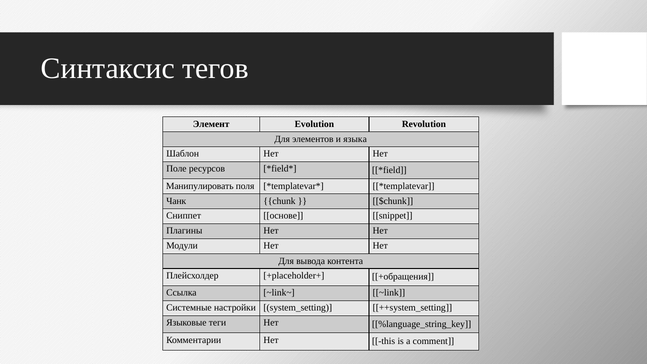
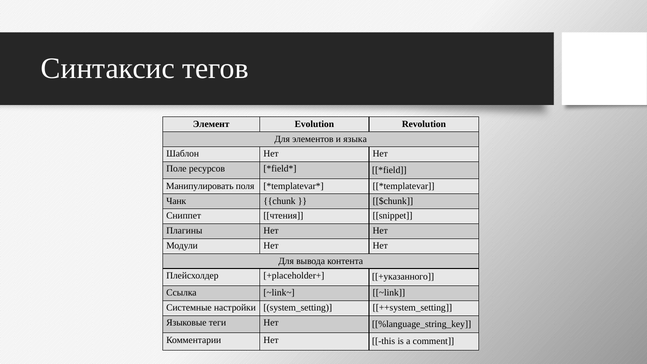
основе: основе -> чтения
+обращения: +обращения -> +указанного
